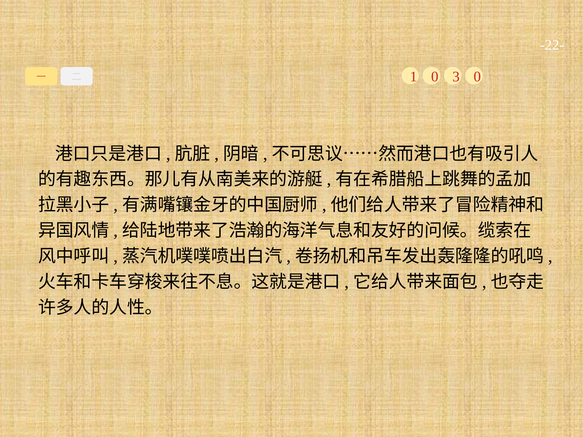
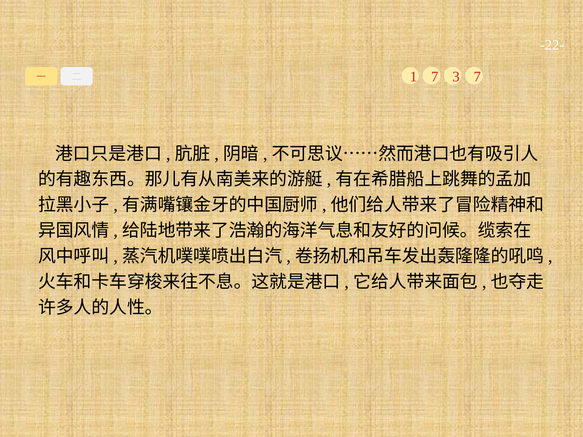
1 0: 0 -> 7
3 0: 0 -> 7
